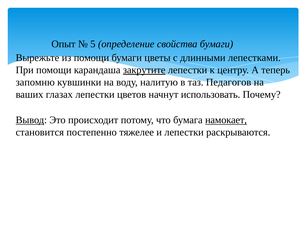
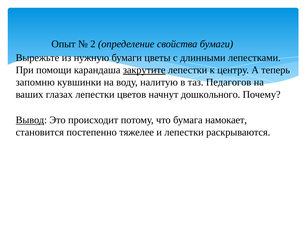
5: 5 -> 2
из помощи: помощи -> нужную
использовать: использовать -> дошкольного
намокает underline: present -> none
